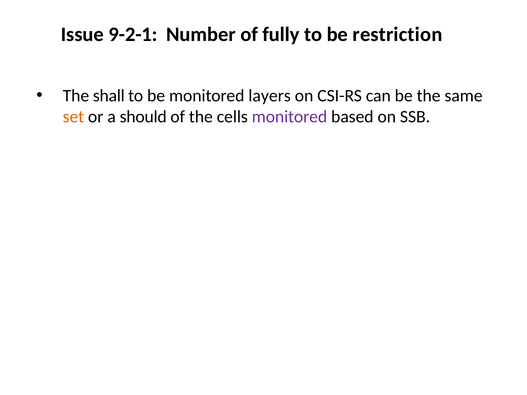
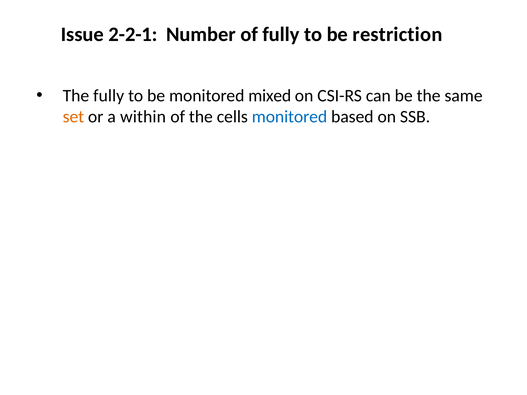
9-2-1: 9-2-1 -> 2-2-1
The shall: shall -> fully
layers: layers -> mixed
should: should -> within
monitored at (289, 117) colour: purple -> blue
